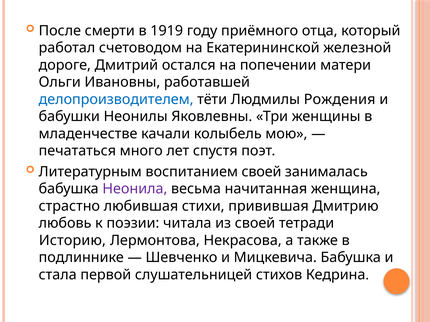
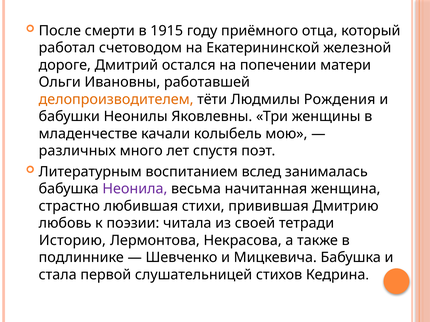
1919: 1919 -> 1915
делопроизводителем colour: blue -> orange
печататься: печататься -> различных
воспитанием своей: своей -> вслед
